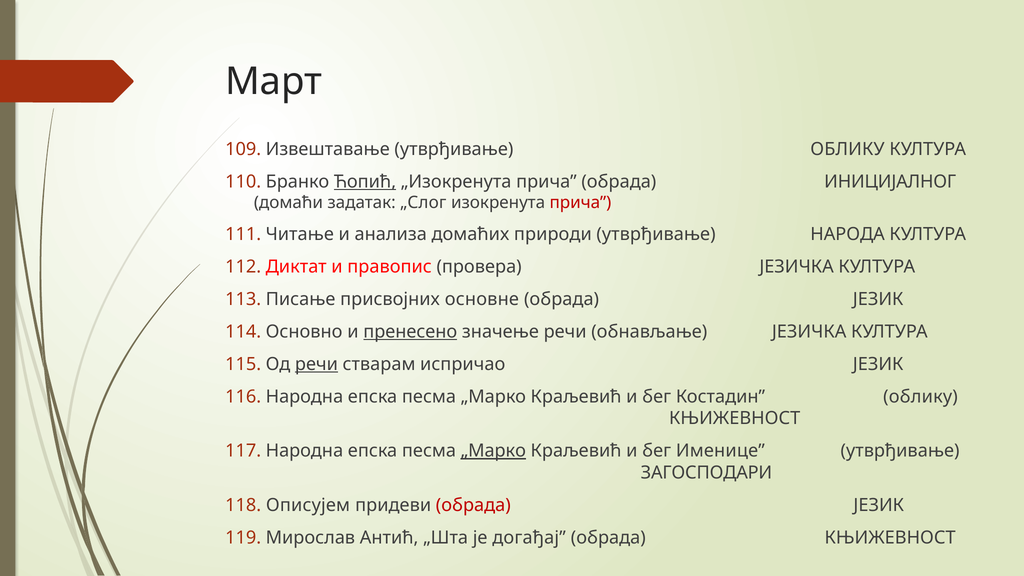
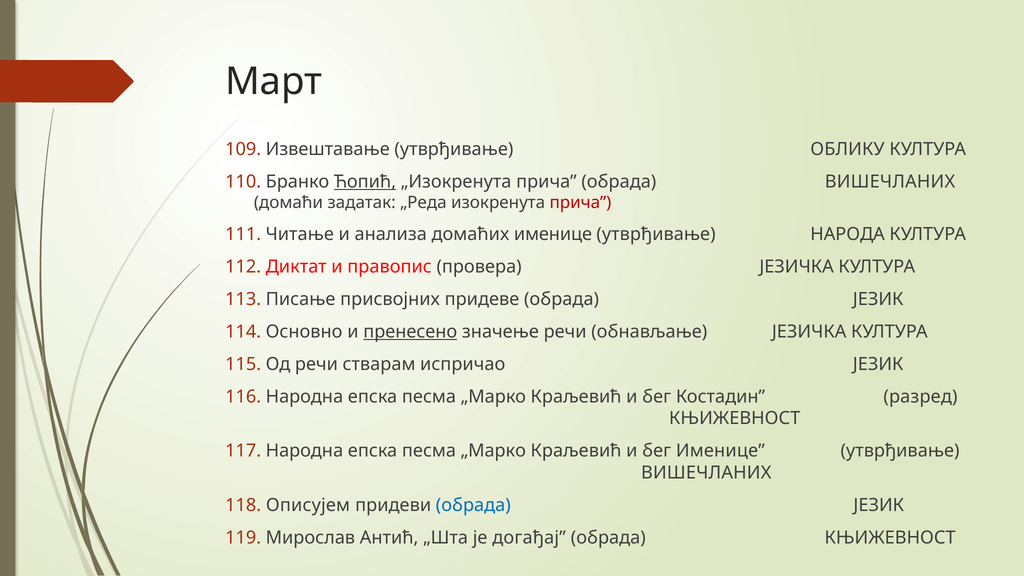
обрада ИНИЦИЈАЛНОГ: ИНИЦИЈАЛНОГ -> ВИШЕЧЛАНИХ
„Слог: „Слог -> „Реда
домаћих природи: природи -> именице
основне: основне -> придеве
речи at (316, 364) underline: present -> none
Костадин облику: облику -> разред
„Марко at (493, 451) underline: present -> none
ЗАГОСПОДАРИ at (706, 473): ЗАГОСПОДАРИ -> ВИШЕЧЛАНИХ
обрада at (473, 505) colour: red -> blue
